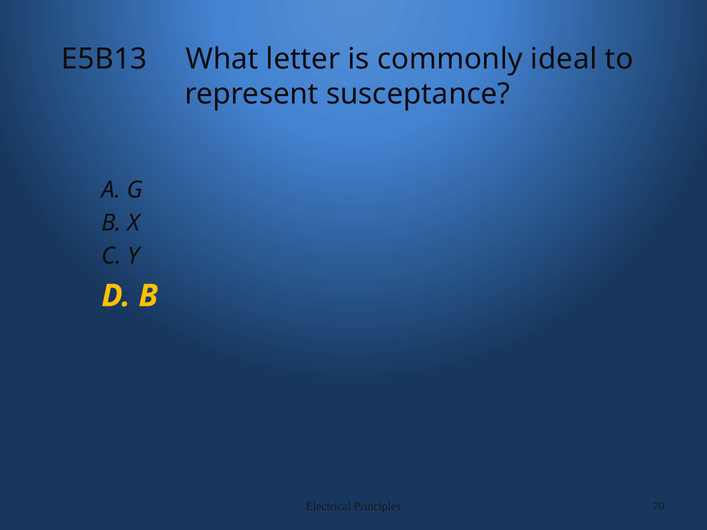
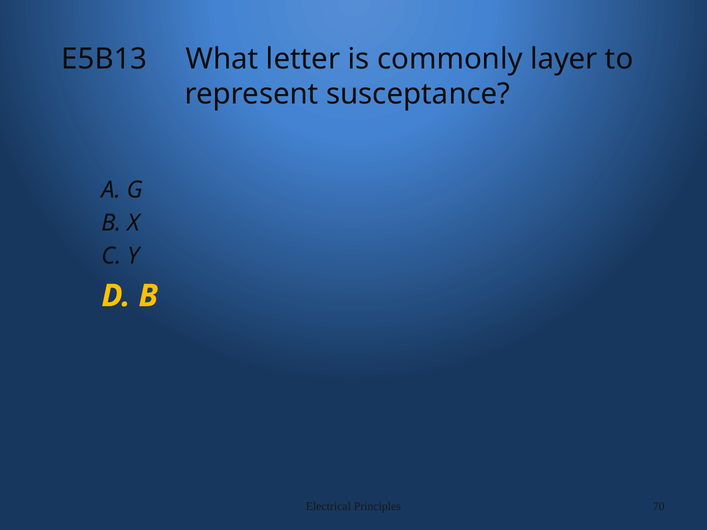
ideal: ideal -> layer
